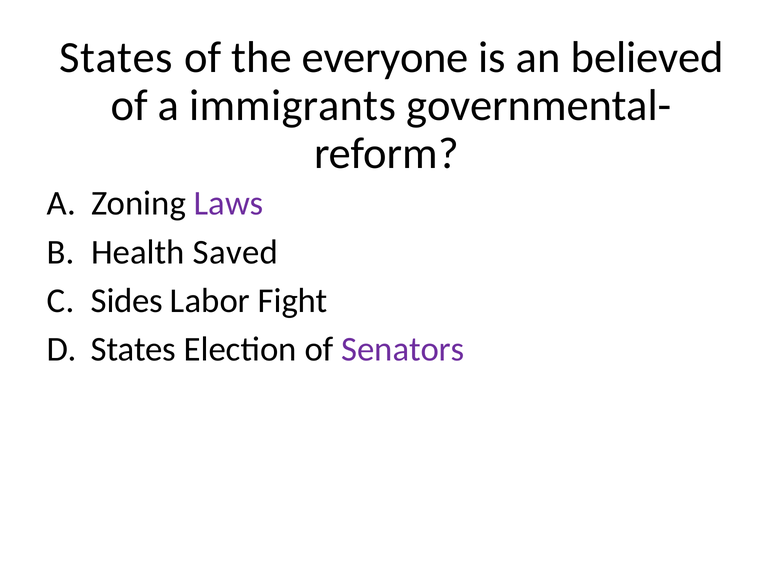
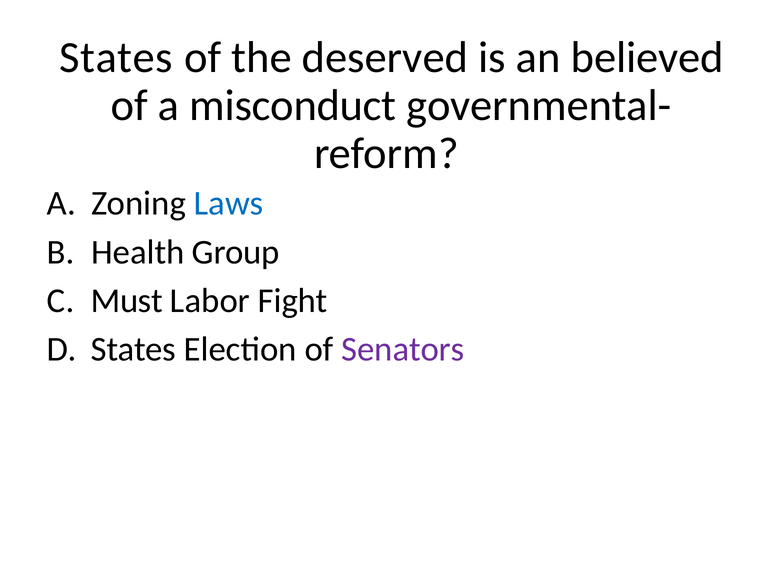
everyone: everyone -> deserved
immigrants: immigrants -> misconduct
Laws colour: purple -> blue
Saved: Saved -> Group
Sides: Sides -> Must
